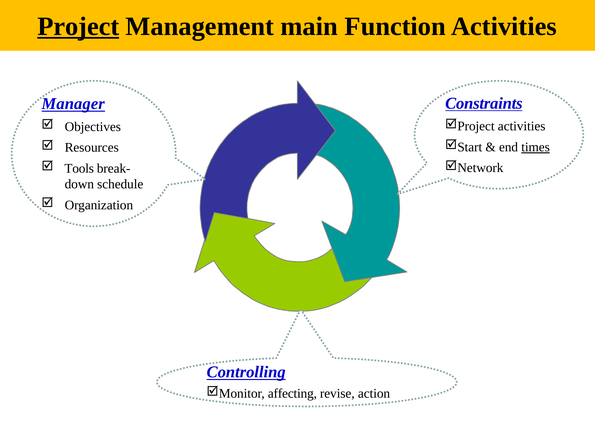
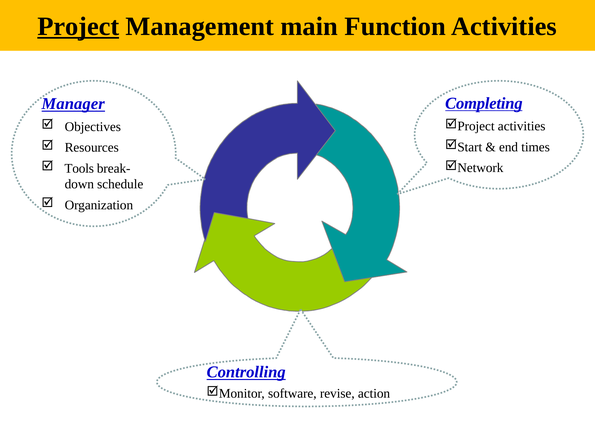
Constraints: Constraints -> Completing
times underline: present -> none
affecting: affecting -> software
